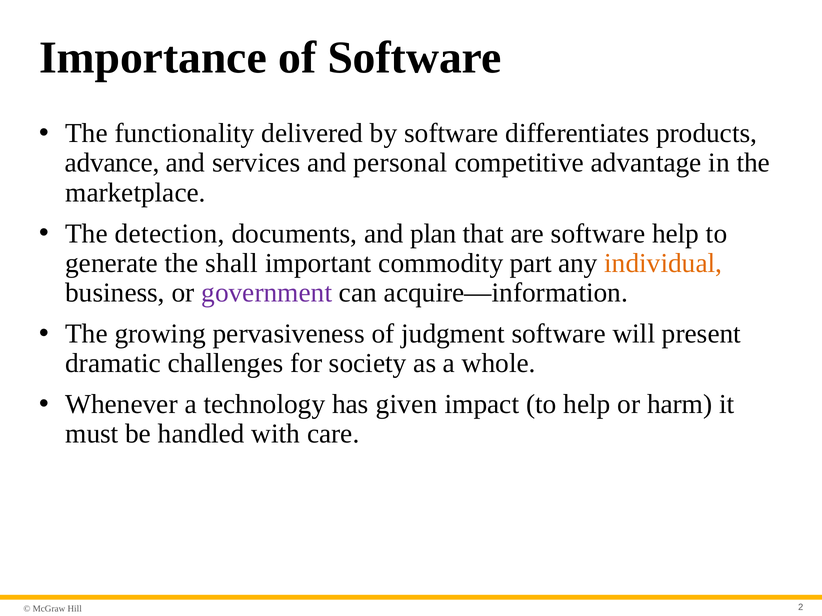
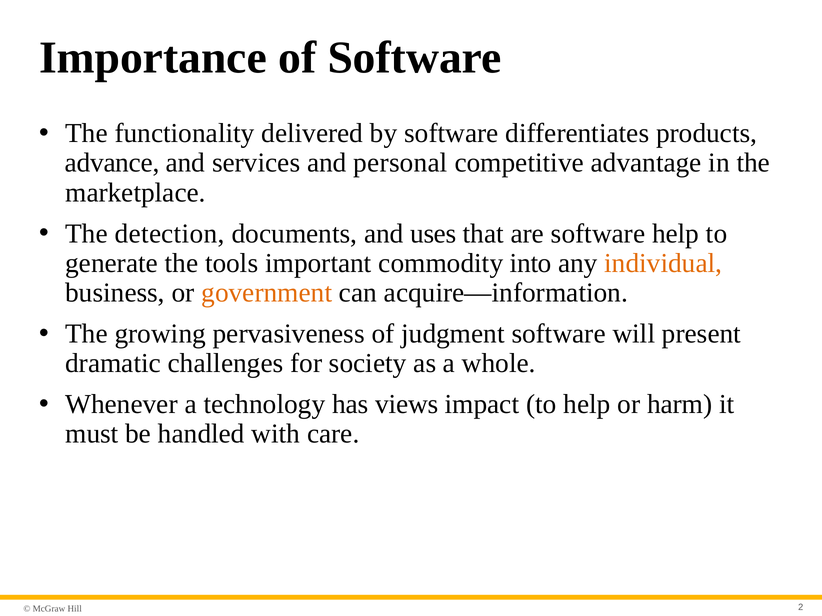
plan: plan -> uses
shall: shall -> tools
part: part -> into
government colour: purple -> orange
given: given -> views
